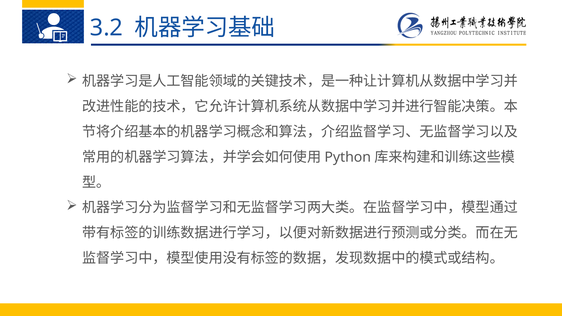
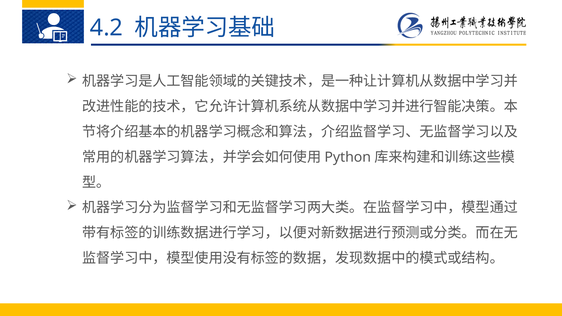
3.2: 3.2 -> 4.2
